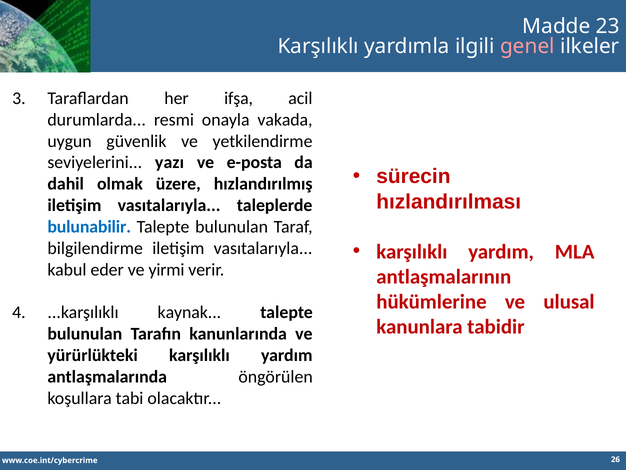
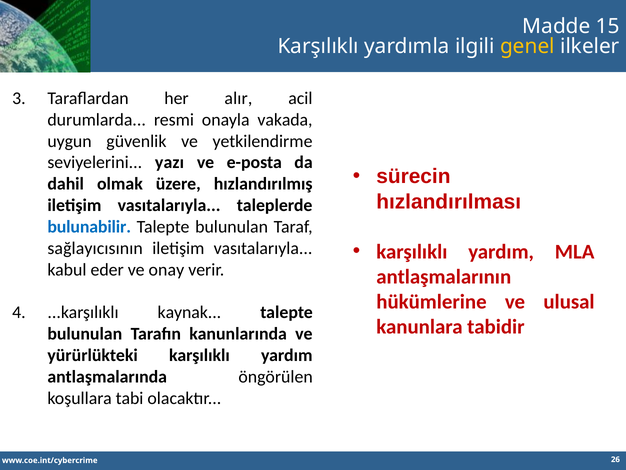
23: 23 -> 15
genel colour: pink -> yellow
ifşa: ifşa -> alır
bilgilendirme: bilgilendirme -> sağlayıcısının
yirmi: yirmi -> onay
